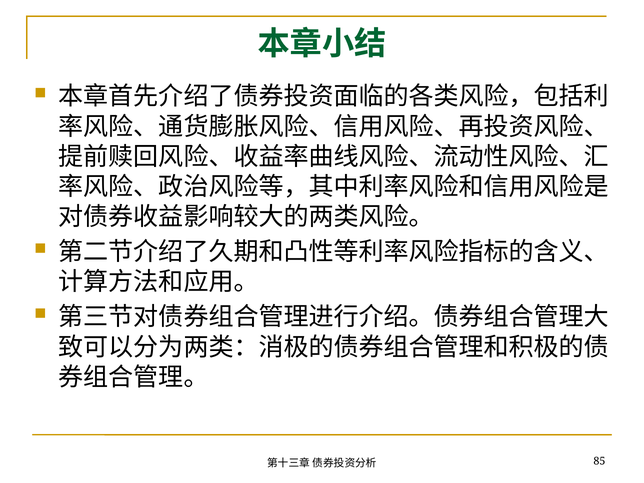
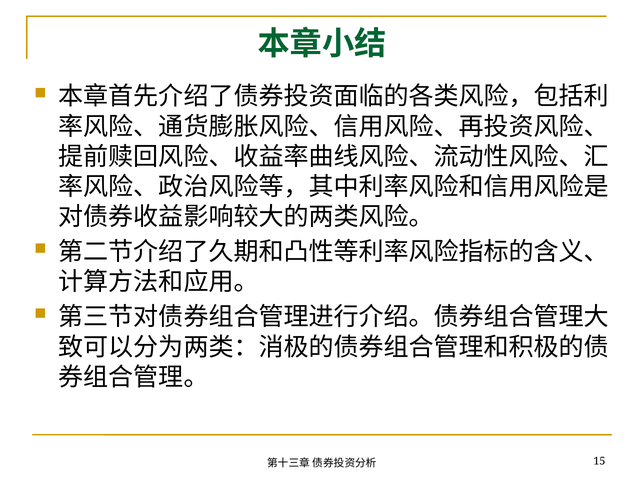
85: 85 -> 15
